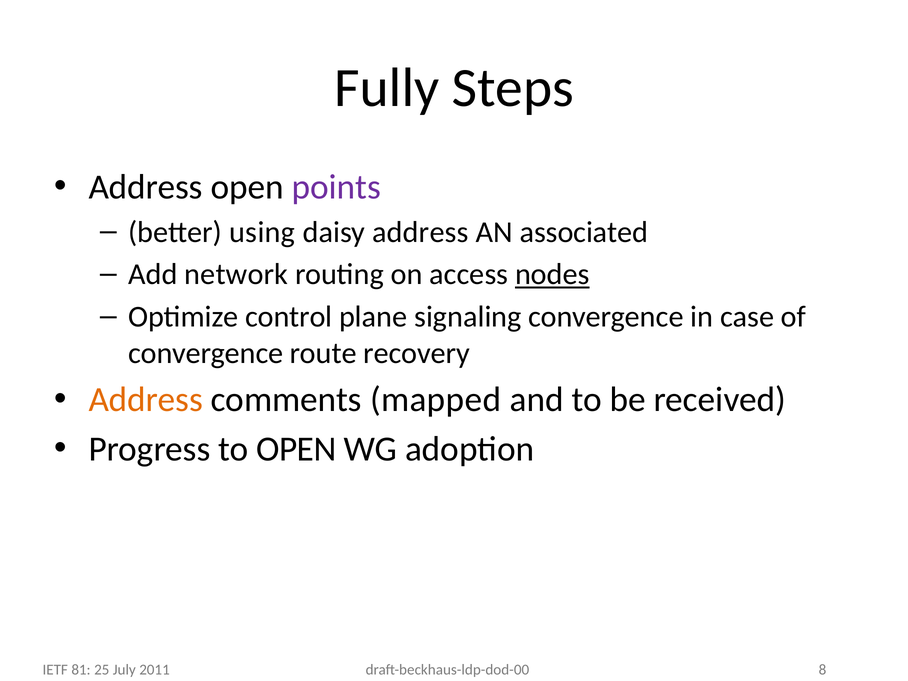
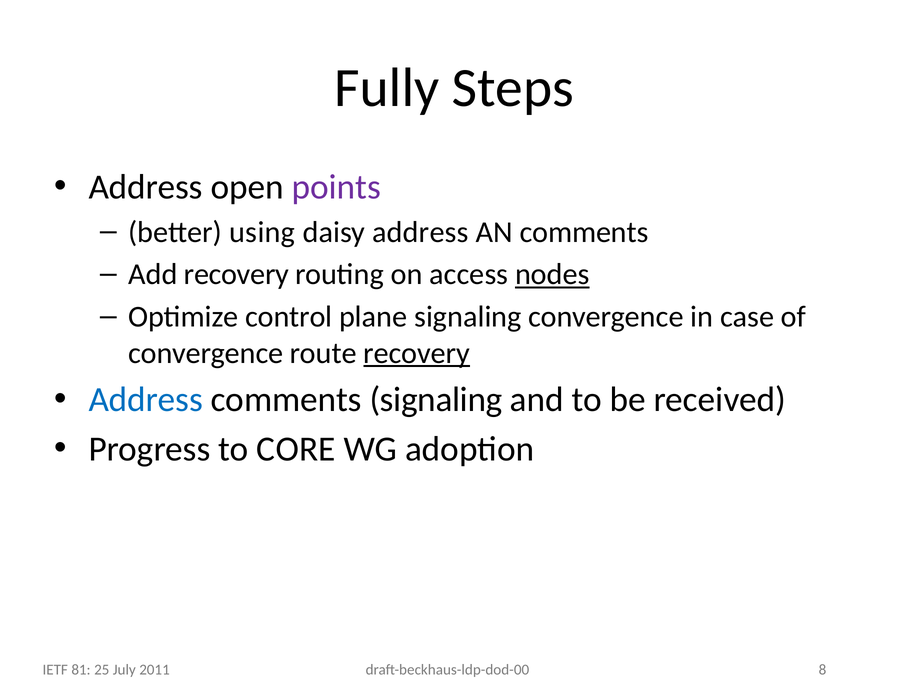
AN associated: associated -> comments
Add network: network -> recovery
recovery at (417, 353) underline: none -> present
Address at (146, 400) colour: orange -> blue
comments mapped: mapped -> signaling
to OPEN: OPEN -> CORE
